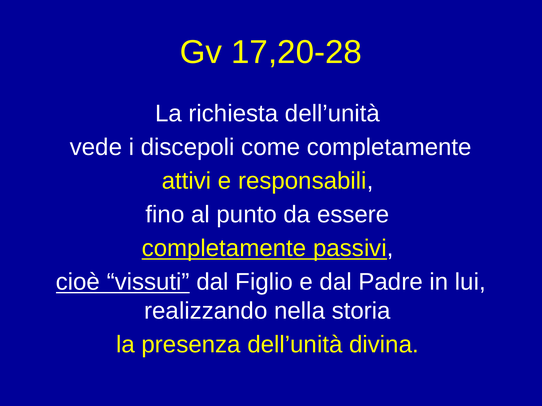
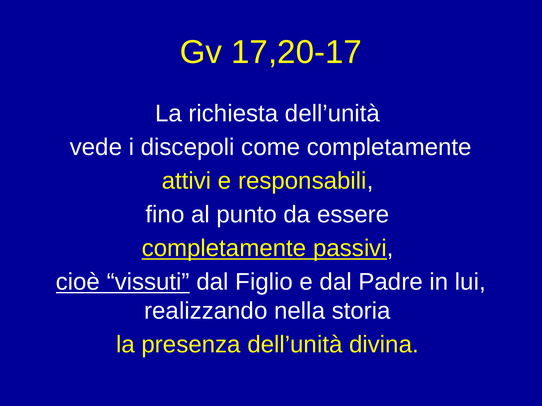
17,20-28: 17,20-28 -> 17,20-17
